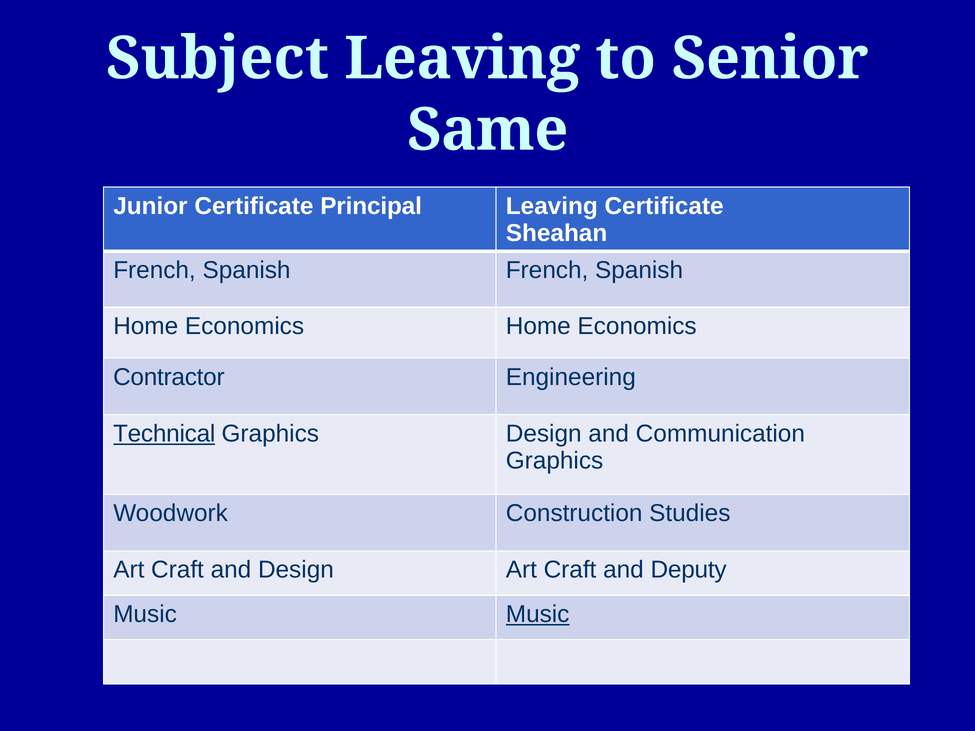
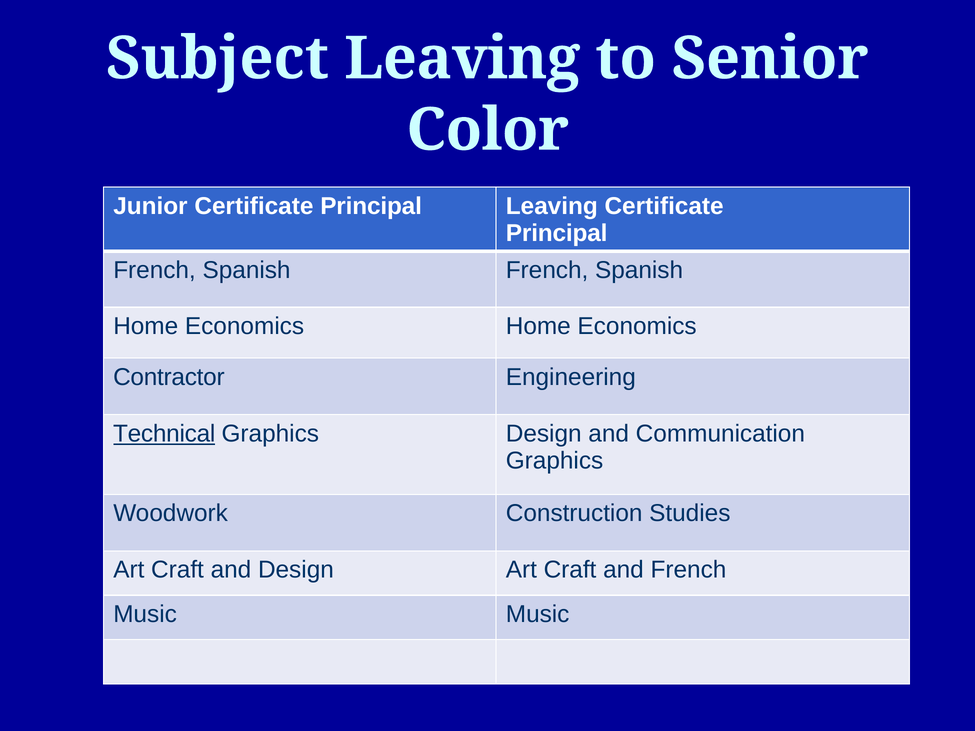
Same: Same -> Color
Sheahan at (557, 233): Sheahan -> Principal
and Deputy: Deputy -> French
Music at (538, 614) underline: present -> none
